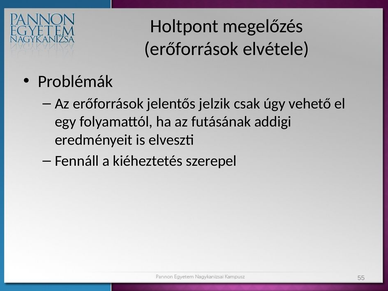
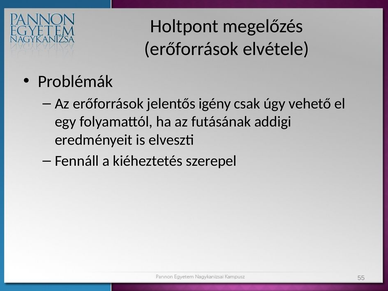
jelzik: jelzik -> igény
